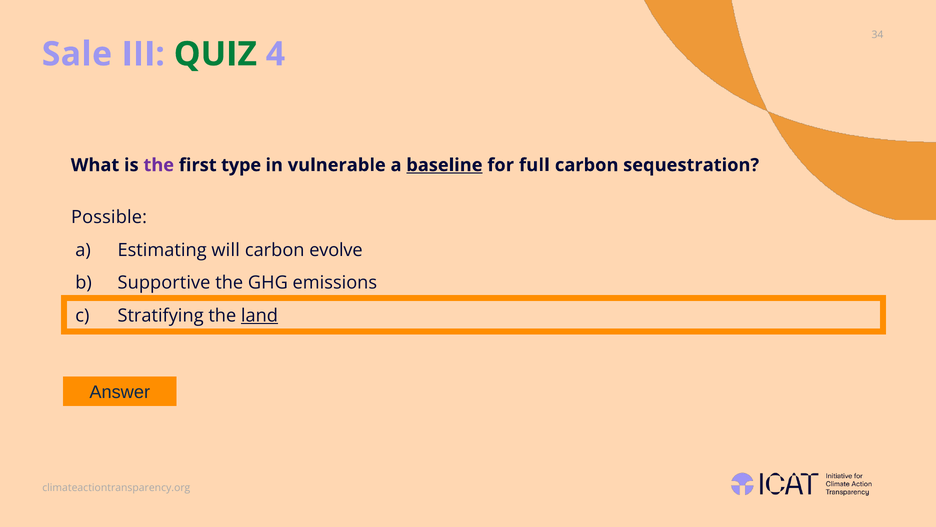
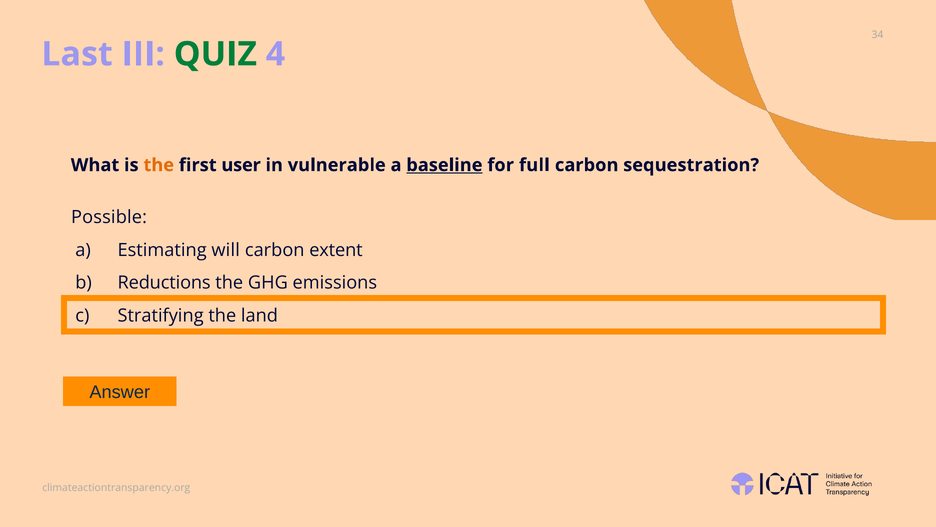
Sale: Sale -> Last
the at (159, 165) colour: purple -> orange
type: type -> user
evolve: evolve -> extent
Supportive: Supportive -> Reductions
land underline: present -> none
